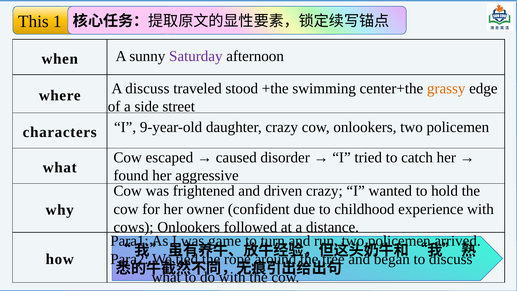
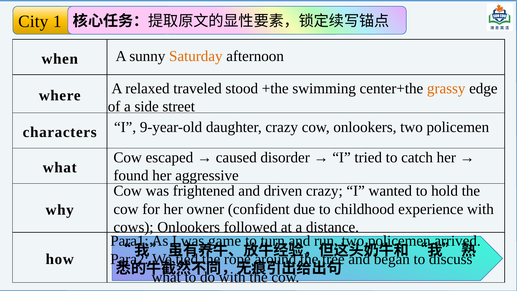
This: This -> City
Saturday colour: purple -> orange
A discuss: discuss -> relaxed
